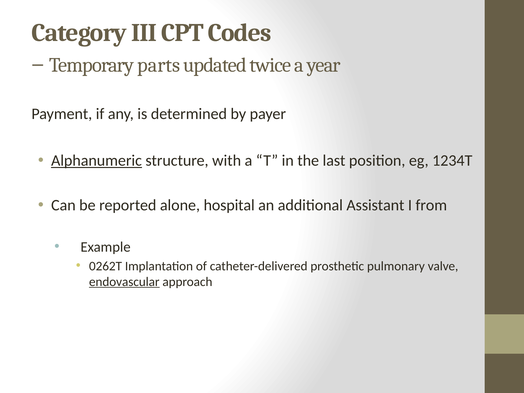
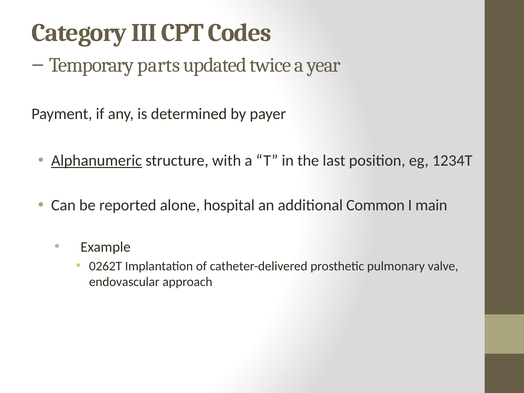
Assistant: Assistant -> Common
from: from -> main
endovascular underline: present -> none
